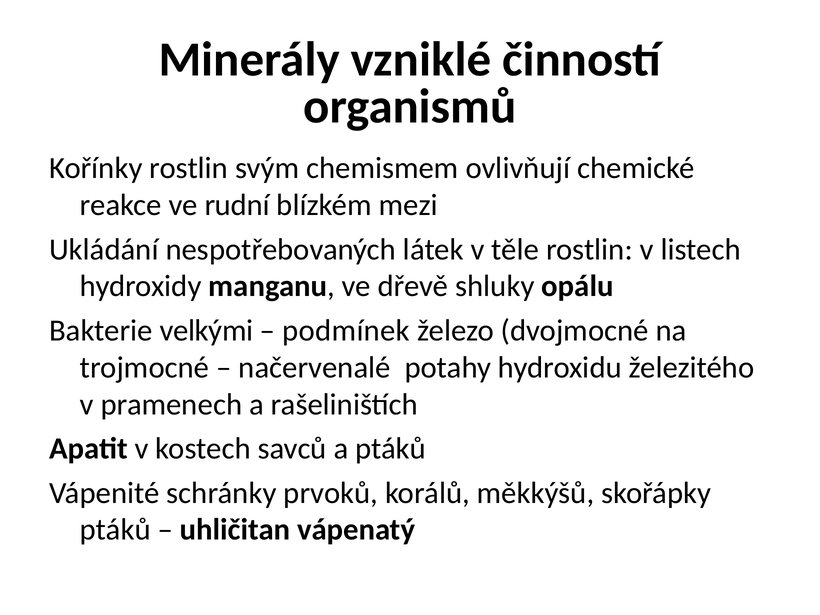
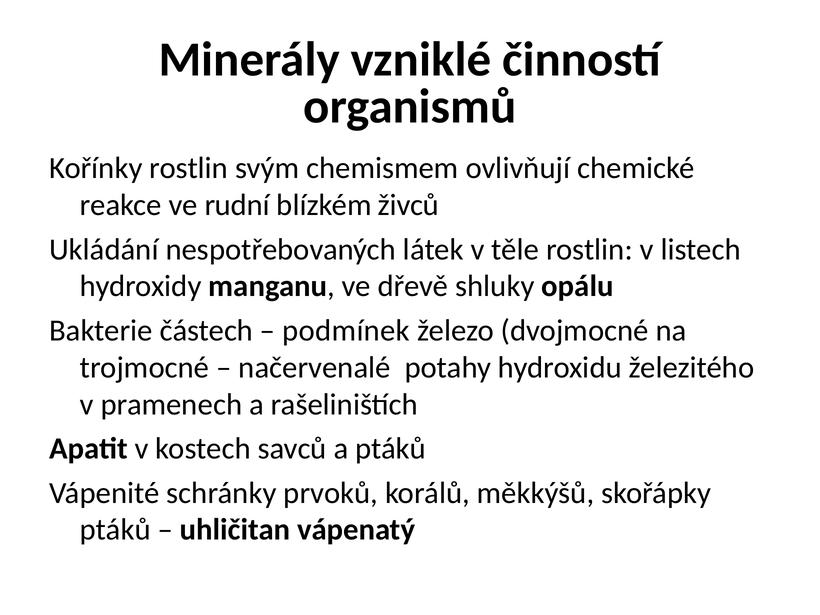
mezi: mezi -> živců
velkými: velkými -> částech
